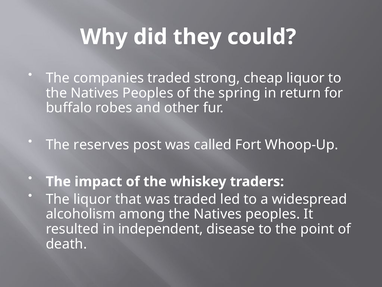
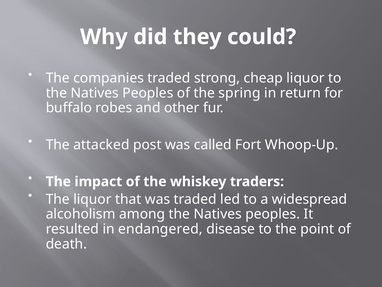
reserves: reserves -> attacked
independent: independent -> endangered
